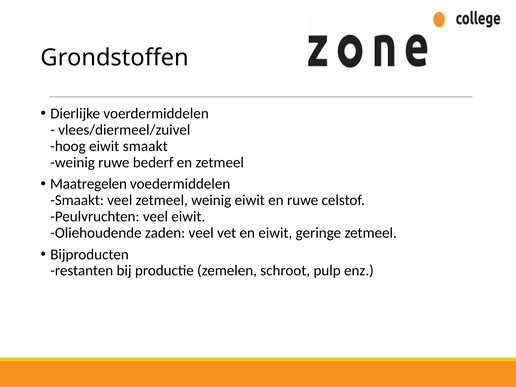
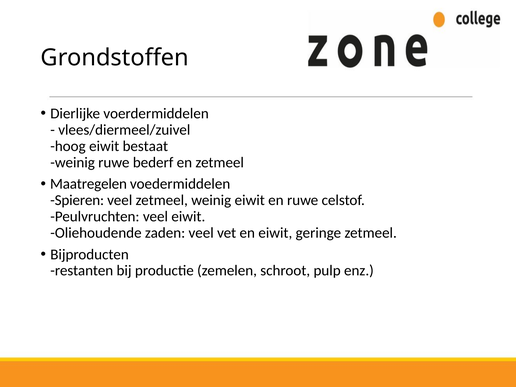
eiwit smaakt: smaakt -> bestaat
Smaakt at (77, 200): Smaakt -> Spieren
